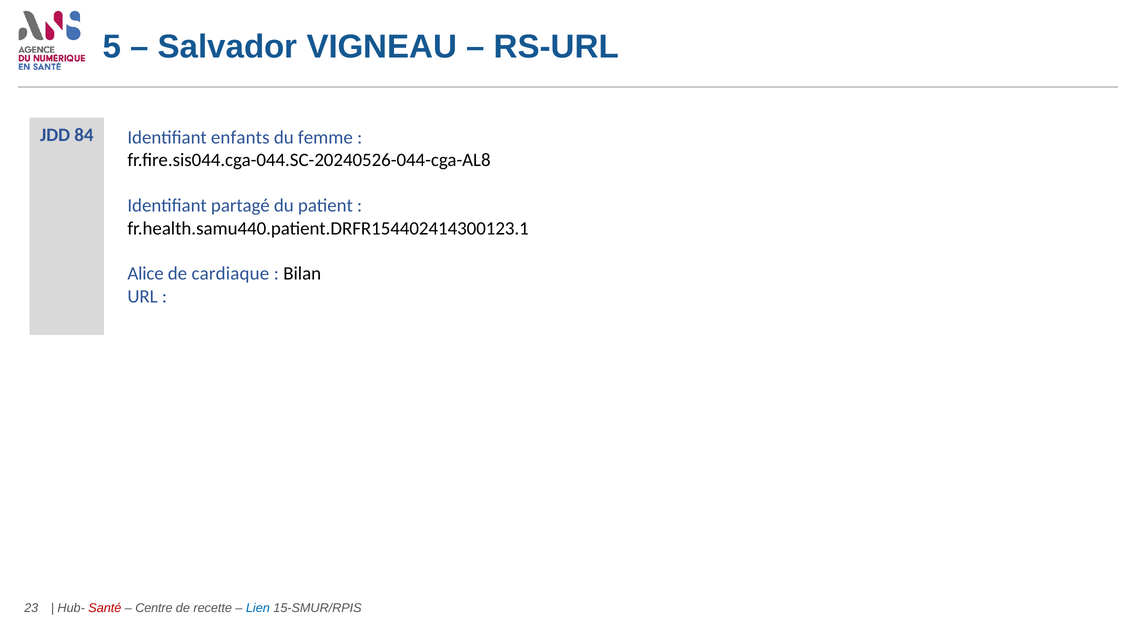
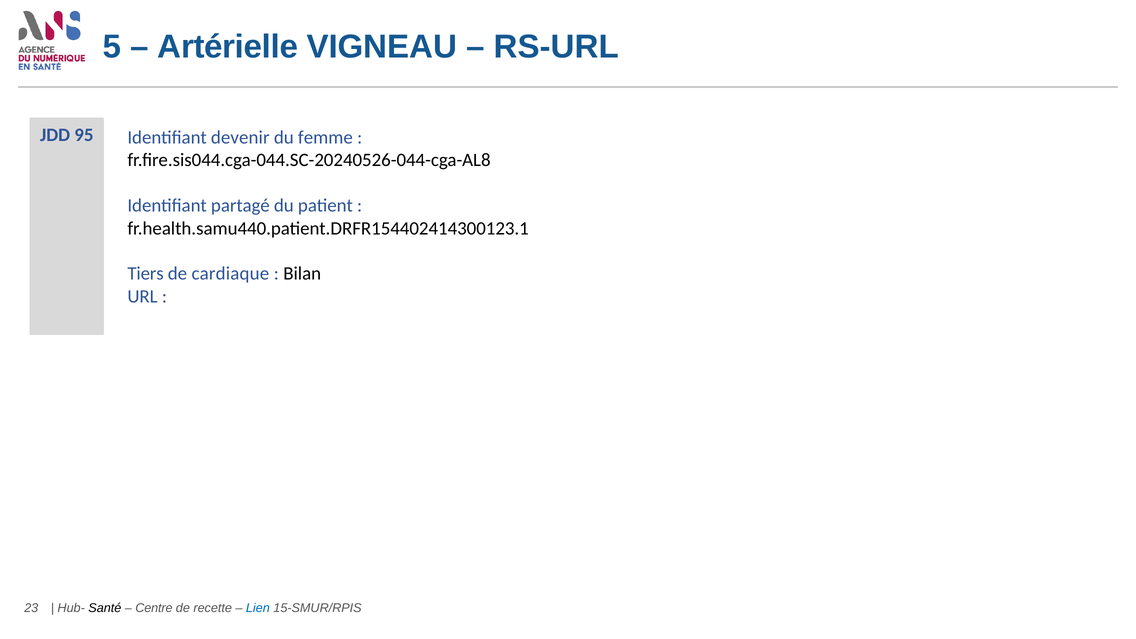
Salvador: Salvador -> Artérielle
84: 84 -> 95
enfants: enfants -> devenir
Alice: Alice -> Tiers
Santé colour: red -> black
